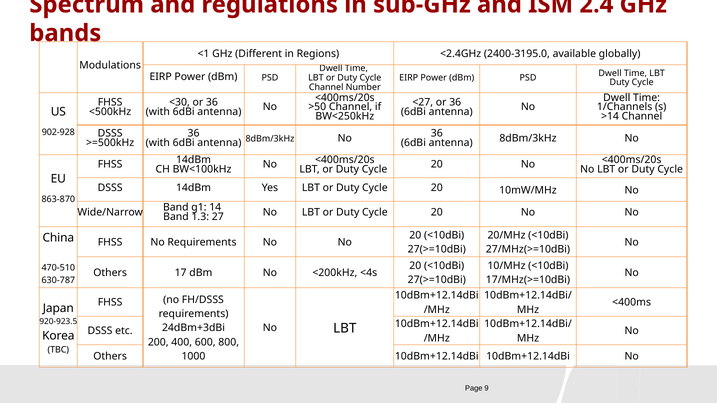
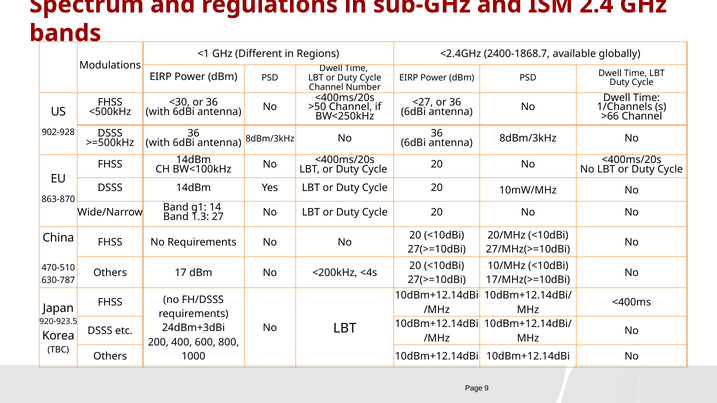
2400-3195.0: 2400-3195.0 -> 2400-1868.7
>14: >14 -> >66
